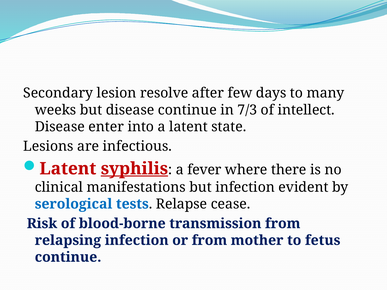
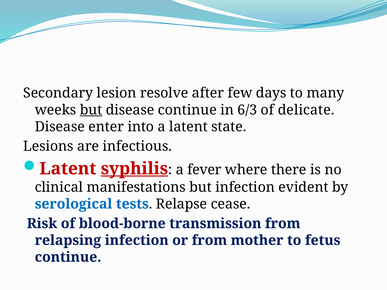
but at (91, 110) underline: none -> present
7/3: 7/3 -> 6/3
intellect: intellect -> delicate
